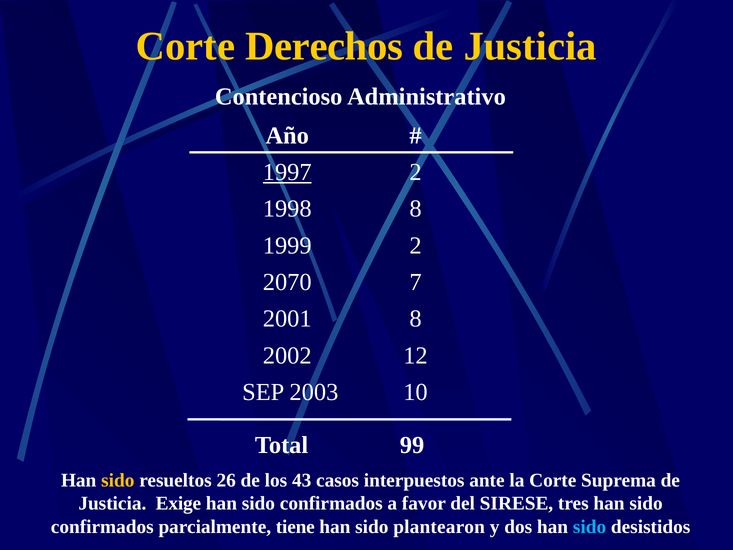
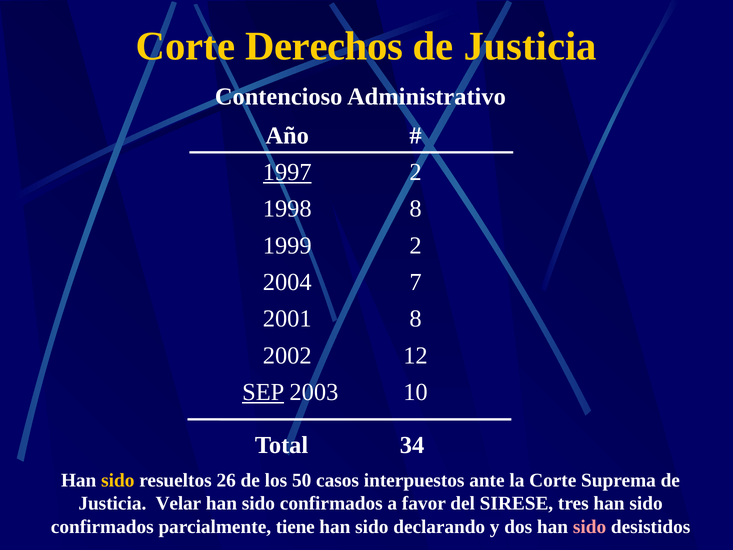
2070: 2070 -> 2004
SEP underline: none -> present
99: 99 -> 34
43: 43 -> 50
Exige: Exige -> Velar
plantearon: plantearon -> declarando
sido at (590, 527) colour: light blue -> pink
